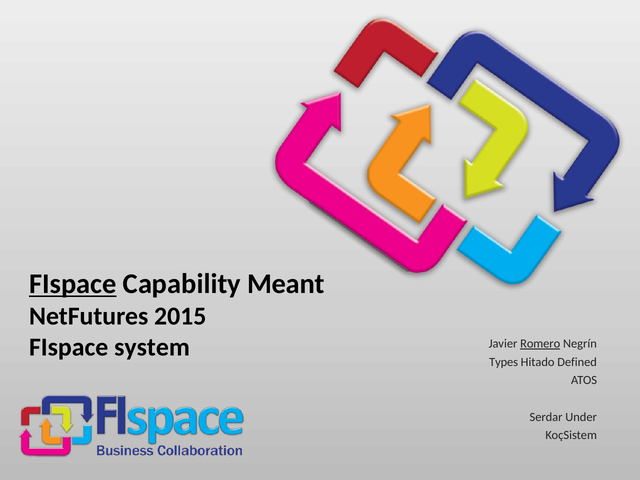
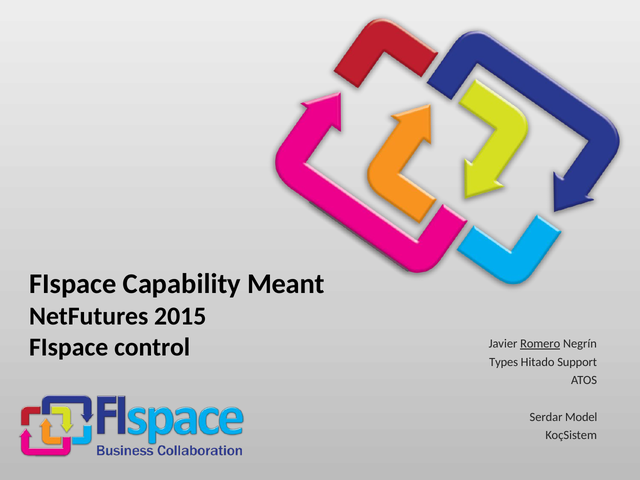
FIspace at (73, 284) underline: present -> none
system: system -> control
Defined: Defined -> Support
Under: Under -> Model
